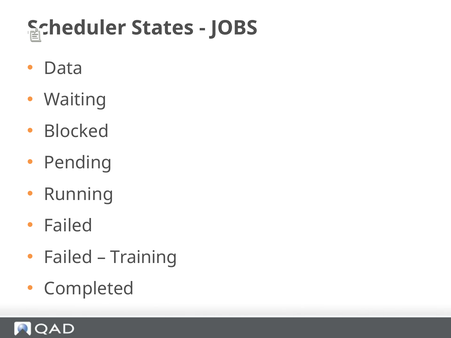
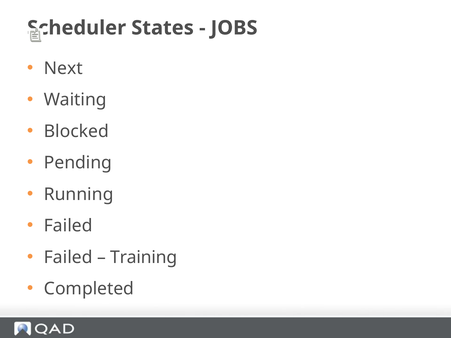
Data: Data -> Next
